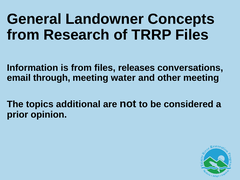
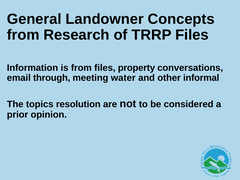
releases: releases -> property
other meeting: meeting -> informal
additional: additional -> resolution
